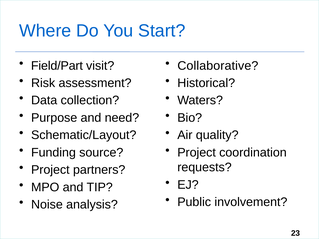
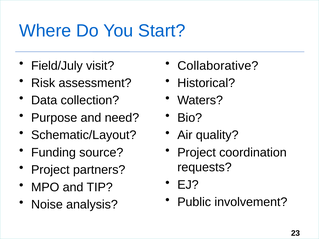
Field/Part: Field/Part -> Field/July
